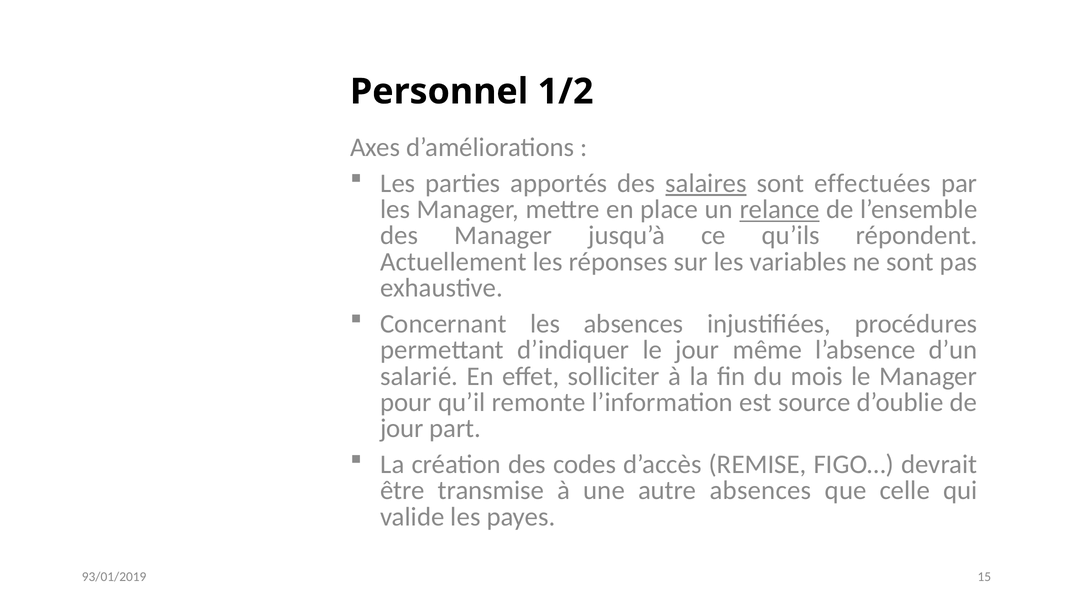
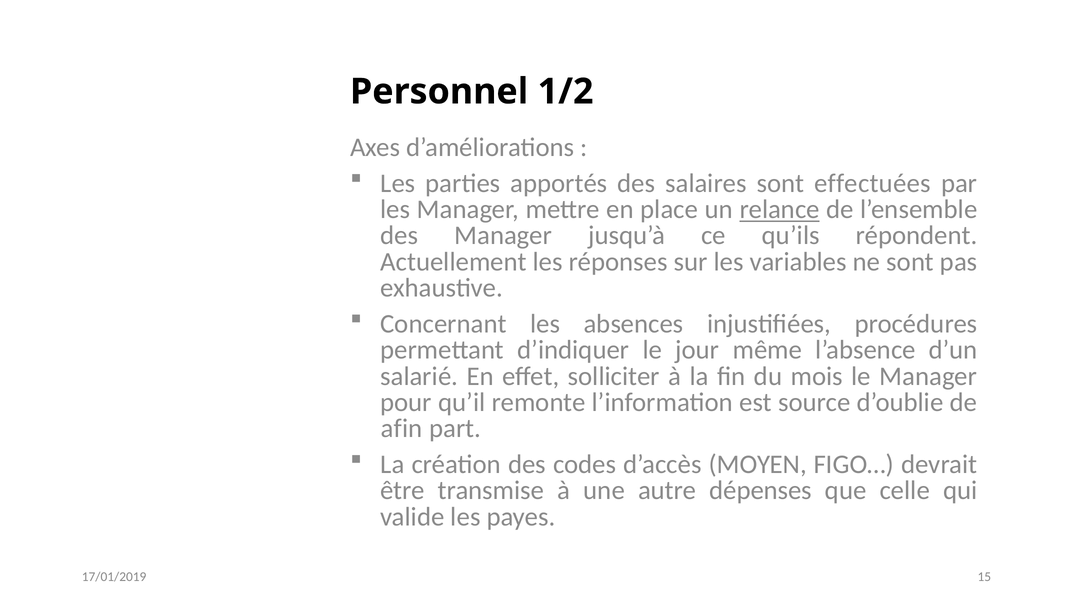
salaires underline: present -> none
jour at (402, 428): jour -> afin
REMISE: REMISE -> MOYEN
autre absences: absences -> dépenses
93/01/2019: 93/01/2019 -> 17/01/2019
